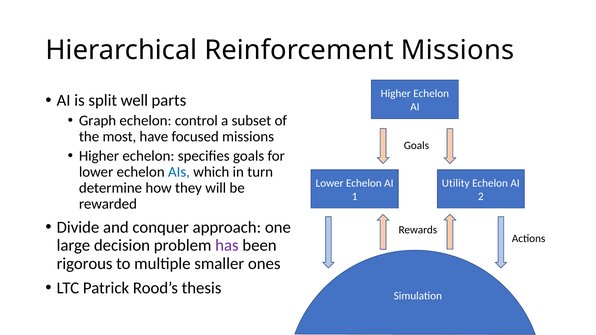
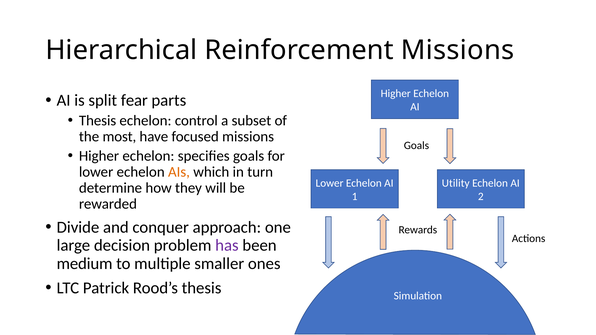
well: well -> fear
Graph at (98, 121): Graph -> Thesis
AIs colour: blue -> orange
rigorous: rigorous -> medium
